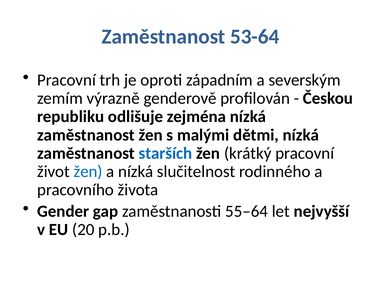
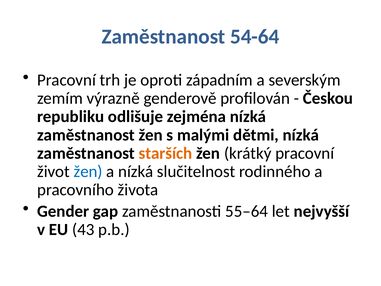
53-64: 53-64 -> 54-64
starších colour: blue -> orange
20: 20 -> 43
